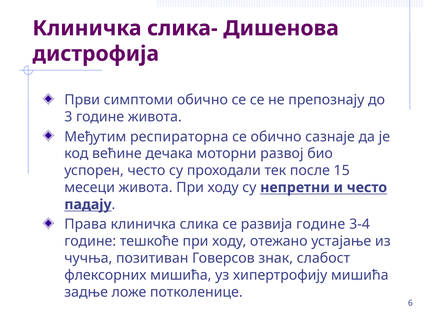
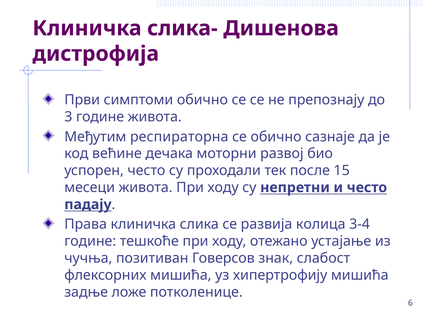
развија године: године -> колица
